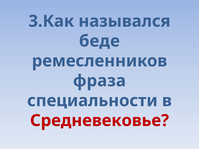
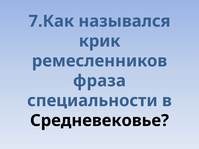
3.Как: 3.Как -> 7.Как
беде: беде -> крик
Средневековье colour: red -> black
